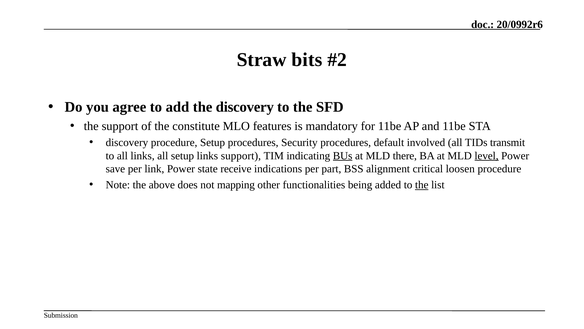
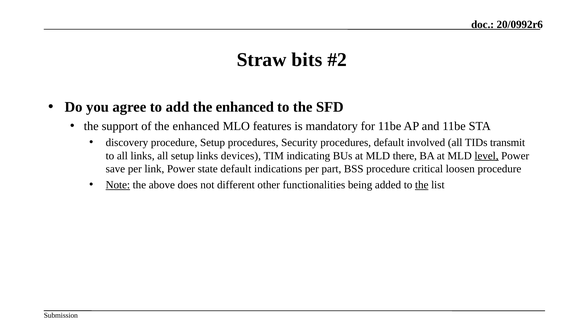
add the discovery: discovery -> enhanced
of the constitute: constitute -> enhanced
links support: support -> devices
BUs underline: present -> none
state receive: receive -> default
BSS alignment: alignment -> procedure
Note underline: none -> present
mapping: mapping -> different
